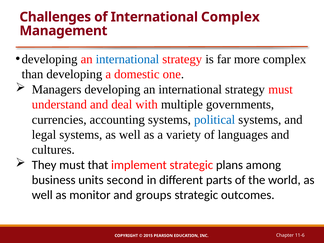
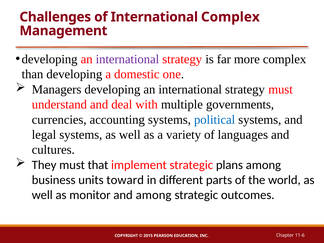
international at (127, 59) colour: blue -> purple
second: second -> toward
and groups: groups -> among
